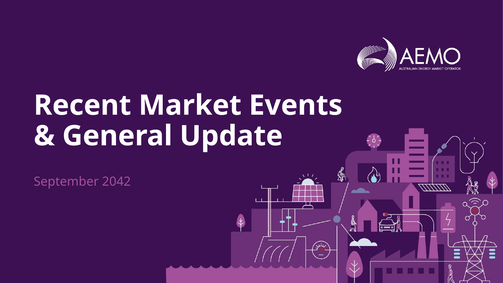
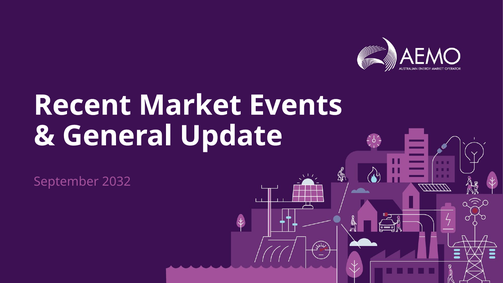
2042: 2042 -> 2032
